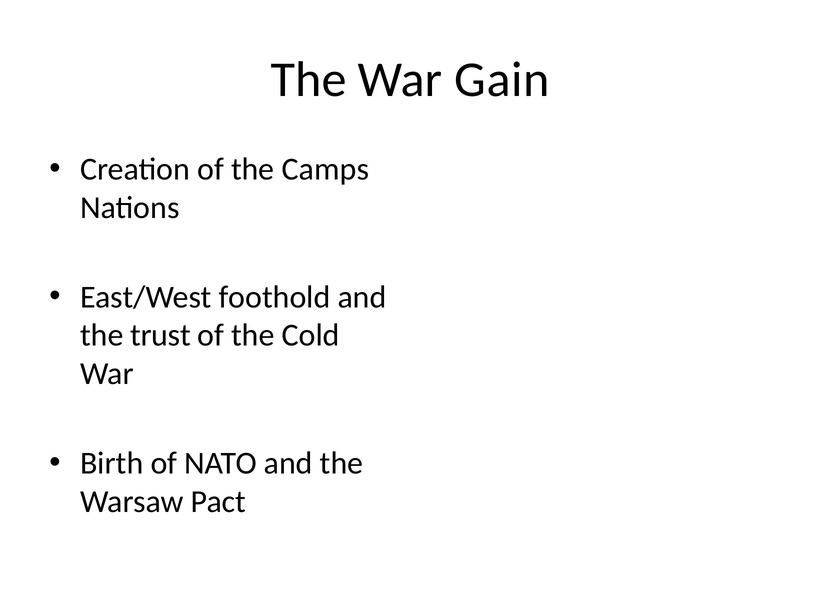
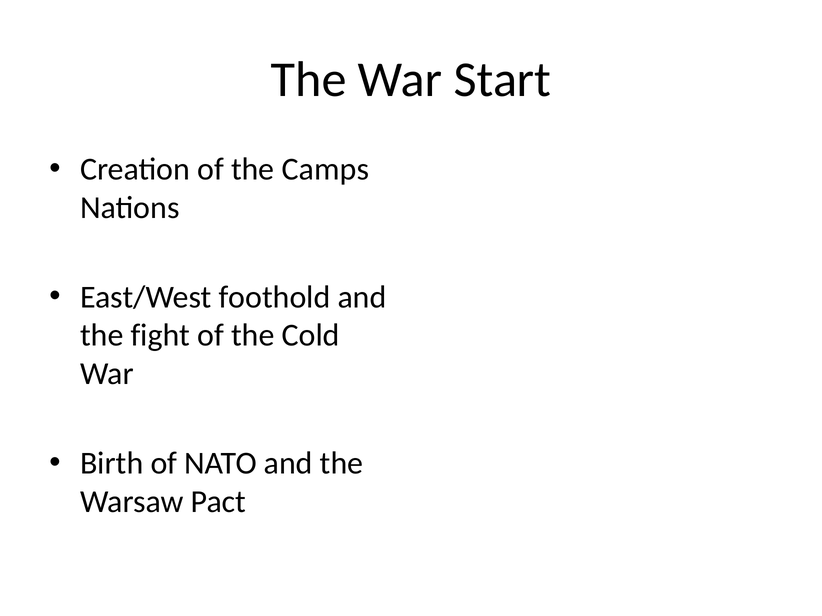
Gain: Gain -> Start
trust: trust -> fight
